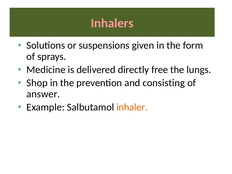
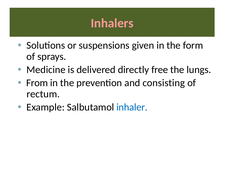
Shop: Shop -> From
answer: answer -> rectum
inhaler colour: orange -> blue
